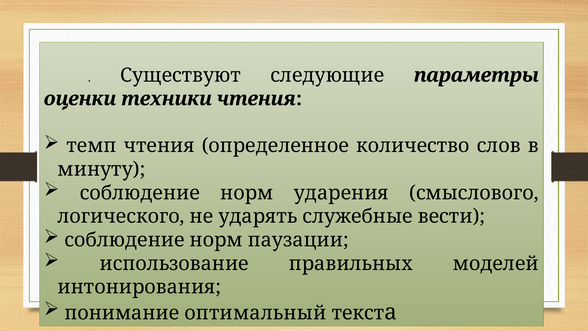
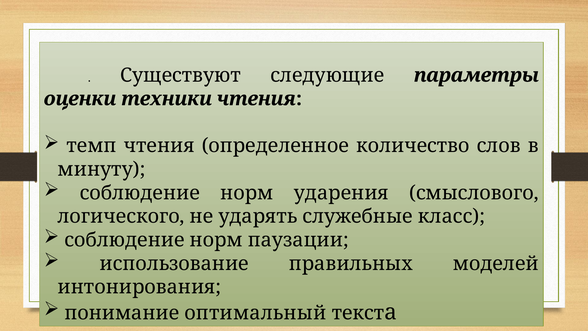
вести: вести -> класс
